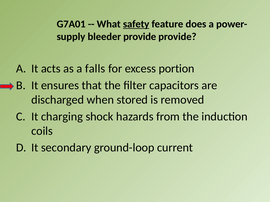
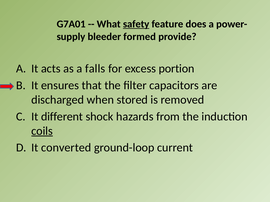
bleeder provide: provide -> formed
charging: charging -> different
coils underline: none -> present
secondary: secondary -> converted
